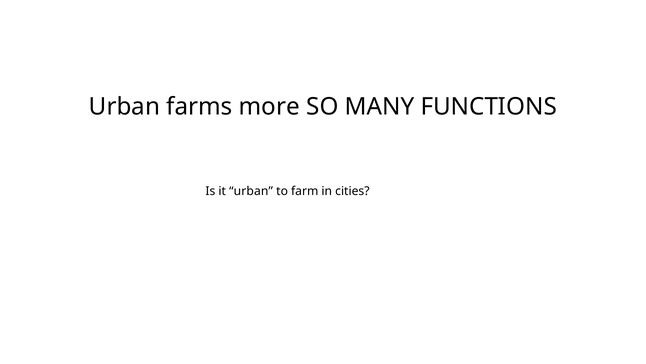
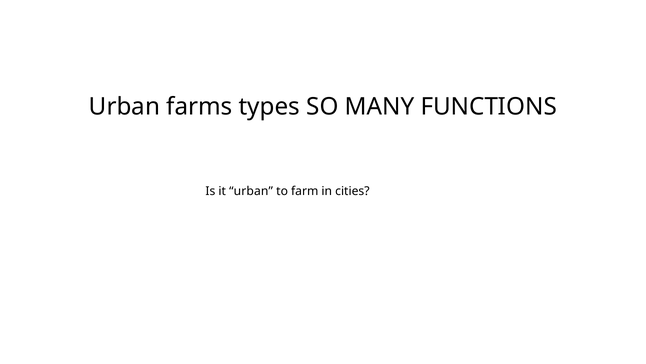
more: more -> types
